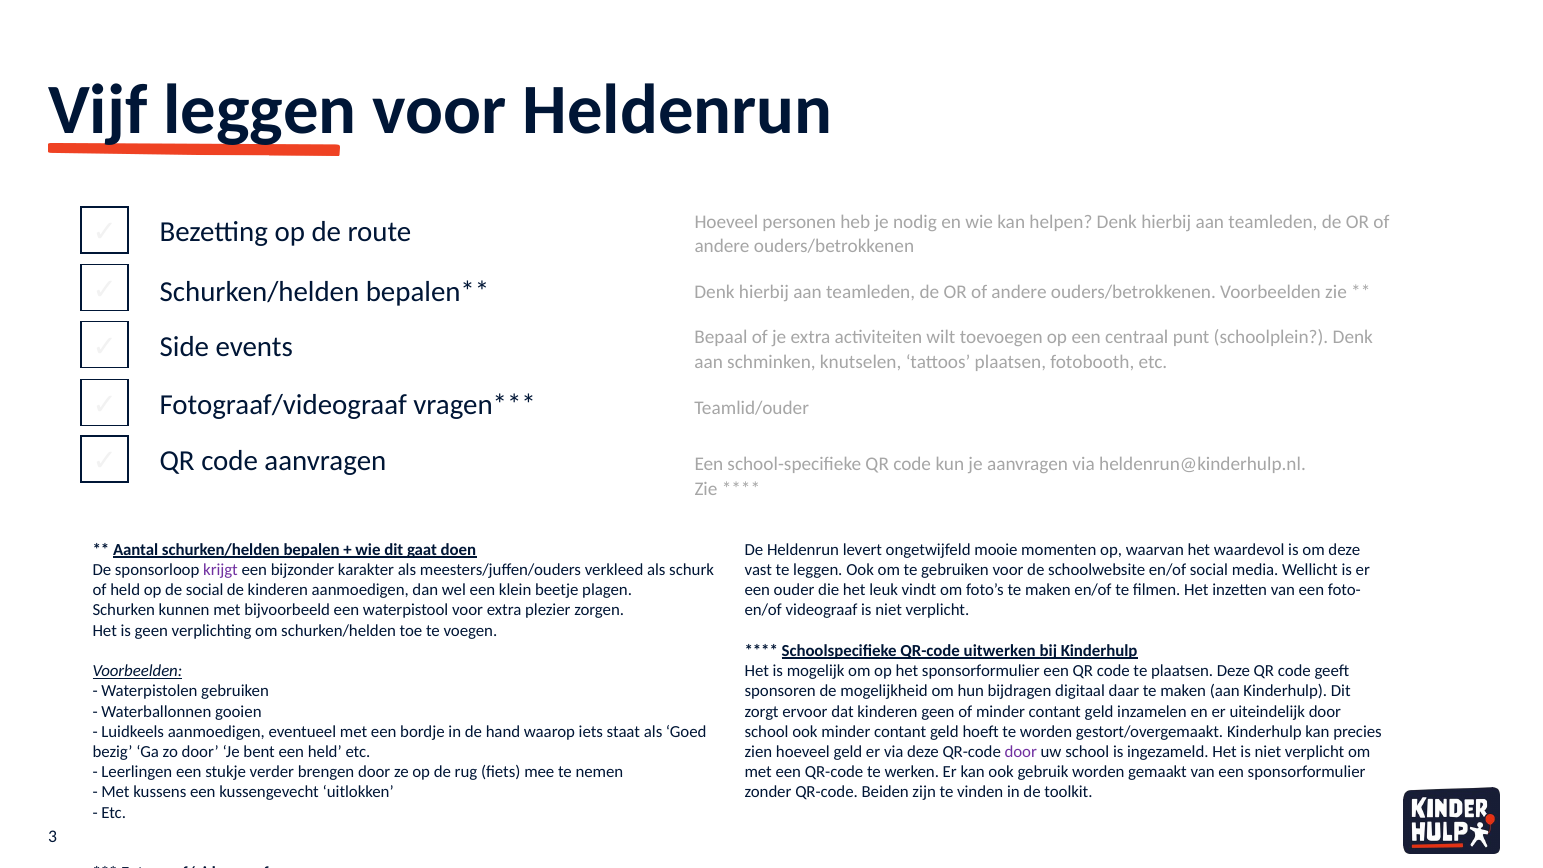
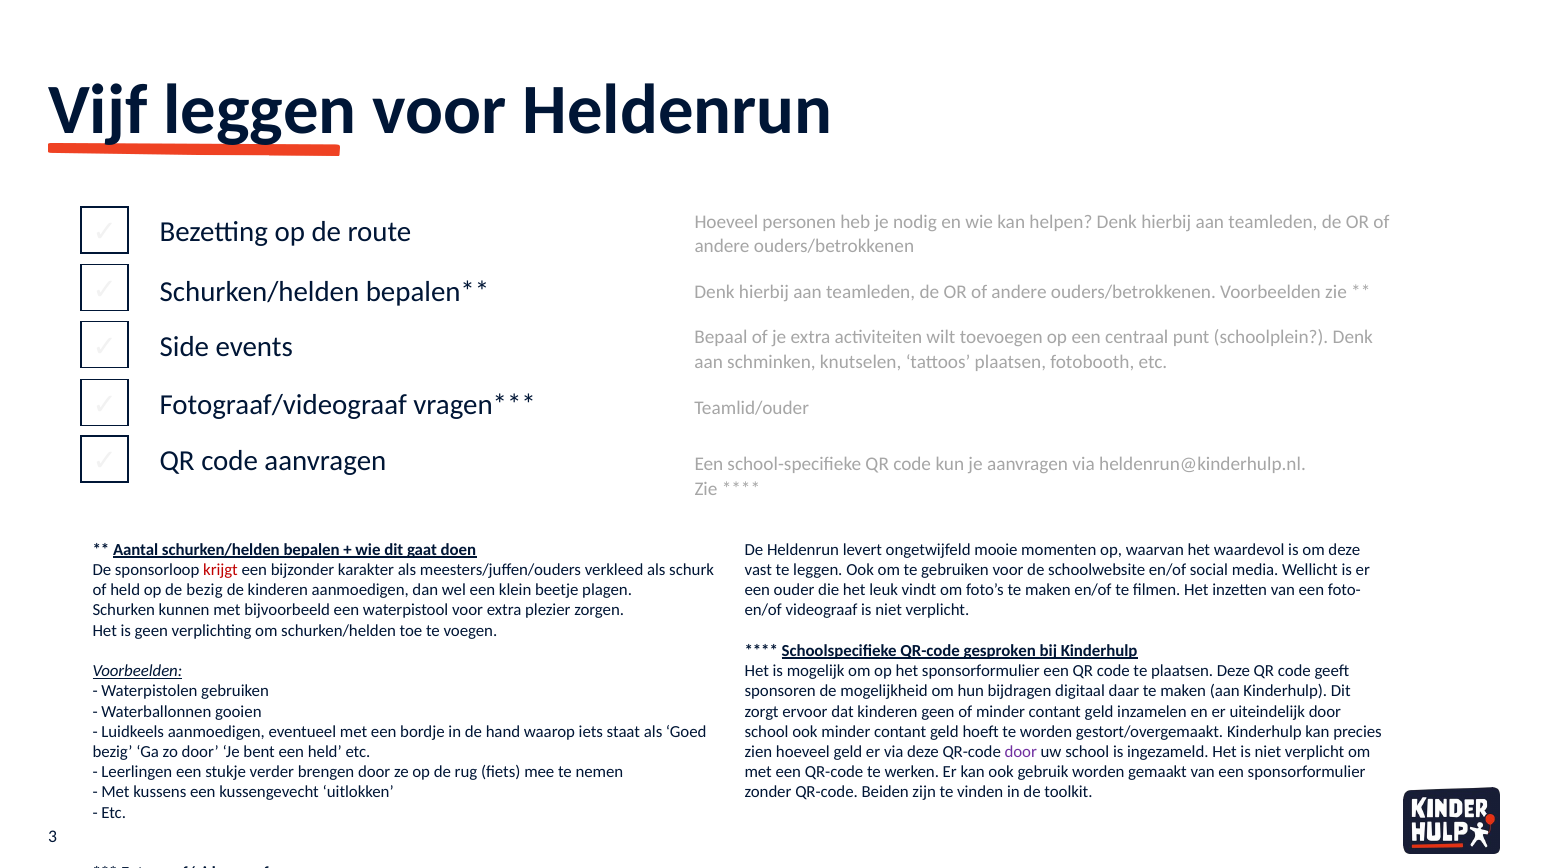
krijgt colour: purple -> red
de social: social -> bezig
uitwerken: uitwerken -> gesproken
